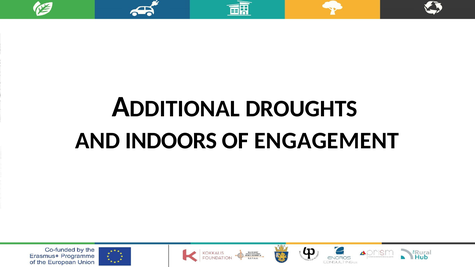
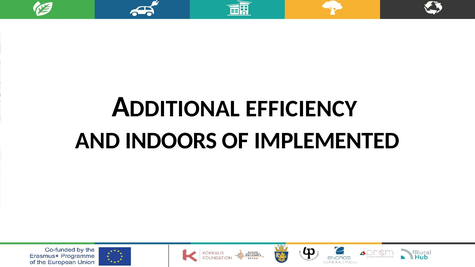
DROUGHTS: DROUGHTS -> EFFICIENCY
ENGAGEMENT: ENGAGEMENT -> IMPLEMENTED
